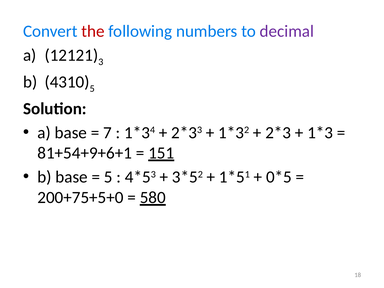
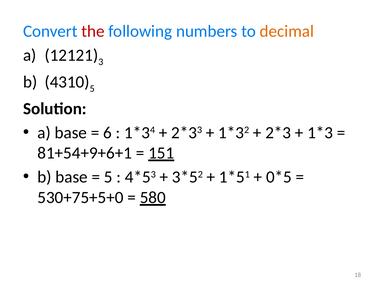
decimal colour: purple -> orange
7: 7 -> 6
200+75+5+0: 200+75+5+0 -> 530+75+5+0
